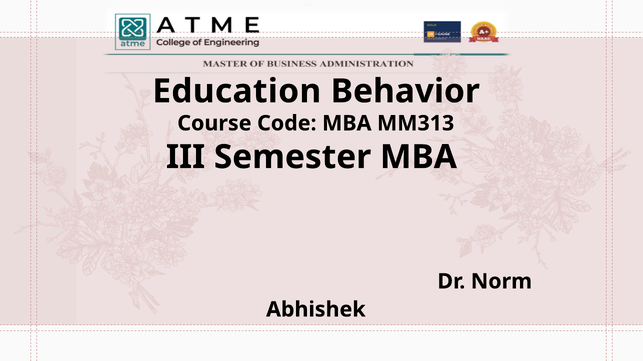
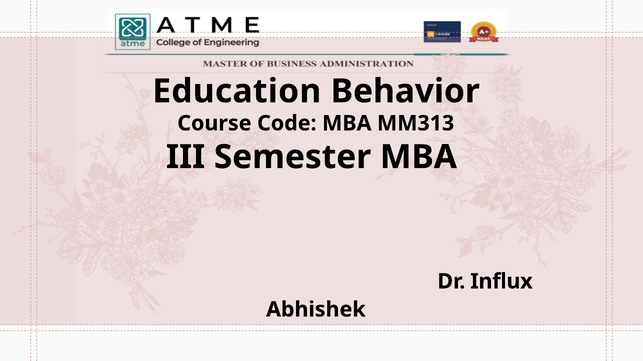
Norm: Norm -> Influx
